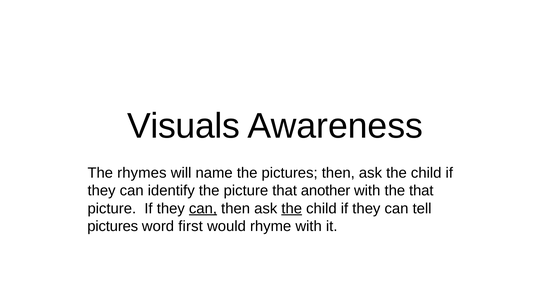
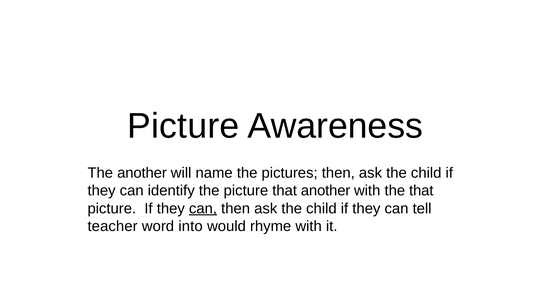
Visuals at (183, 126): Visuals -> Picture
The rhymes: rhymes -> another
the at (292, 208) underline: present -> none
pictures at (113, 226): pictures -> teacher
first: first -> into
